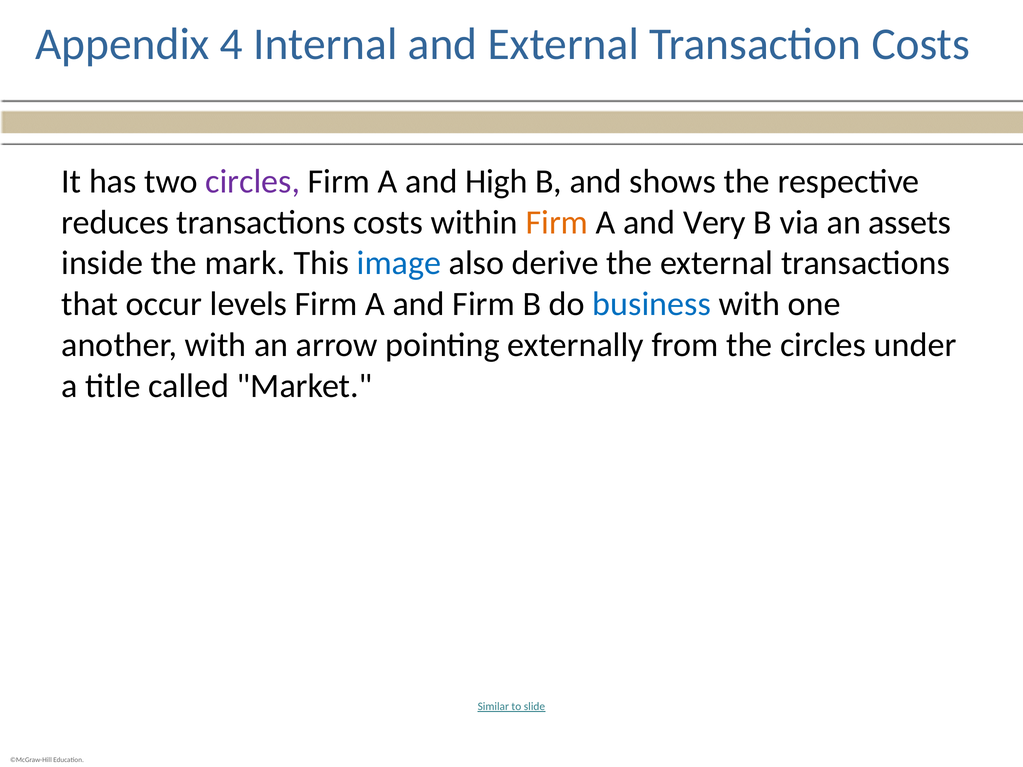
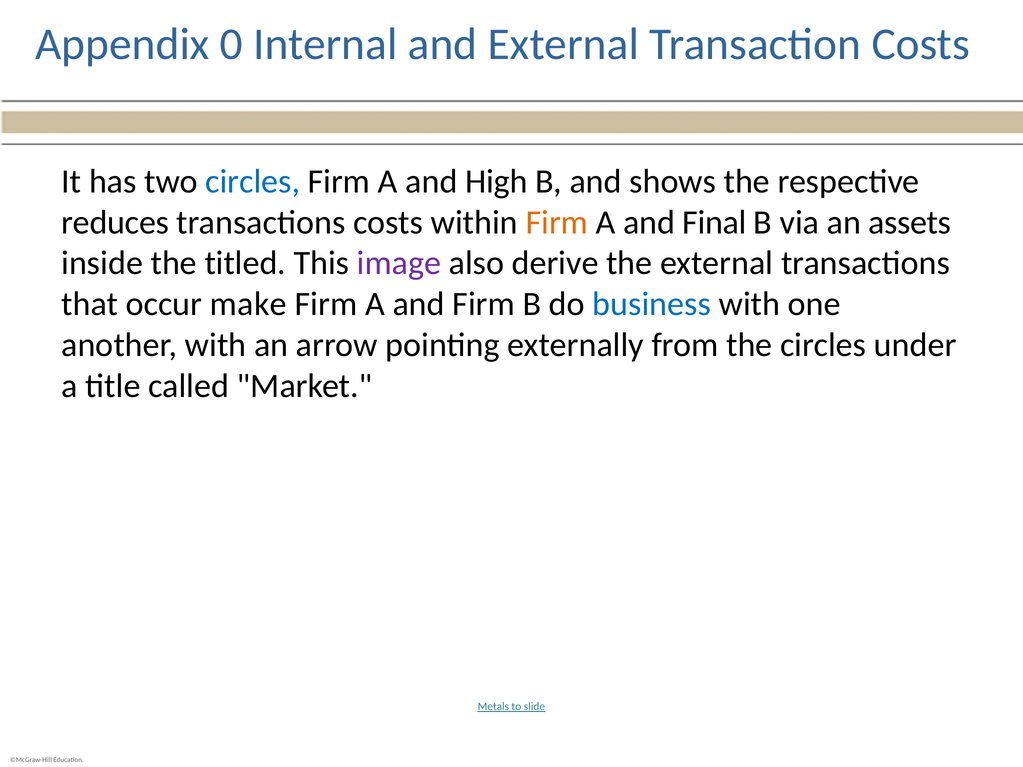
4: 4 -> 0
circles at (253, 181) colour: purple -> blue
Very: Very -> Final
mark: mark -> titled
image colour: blue -> purple
levels: levels -> make
Similar: Similar -> Metals
